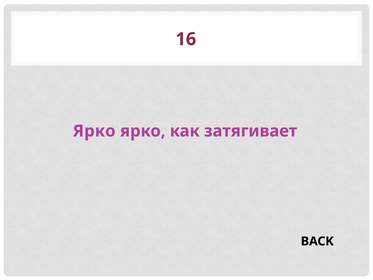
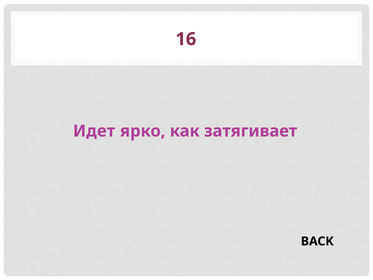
Ярко at (94, 131): Ярко -> Идет
